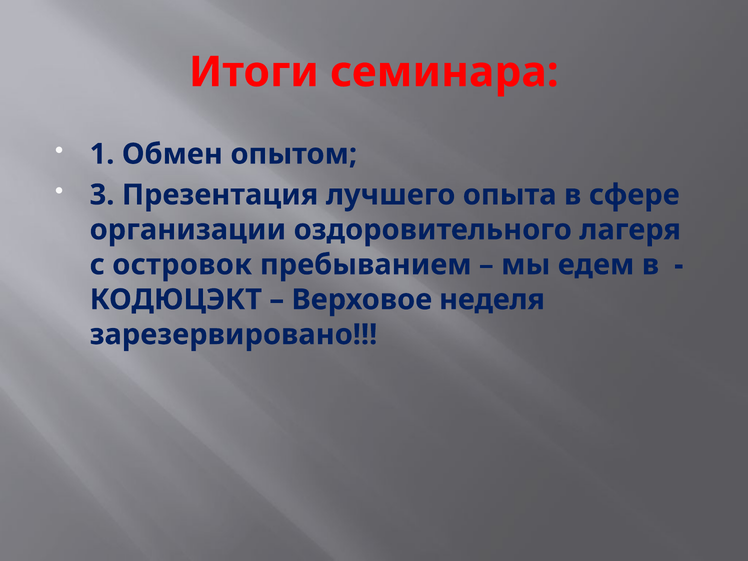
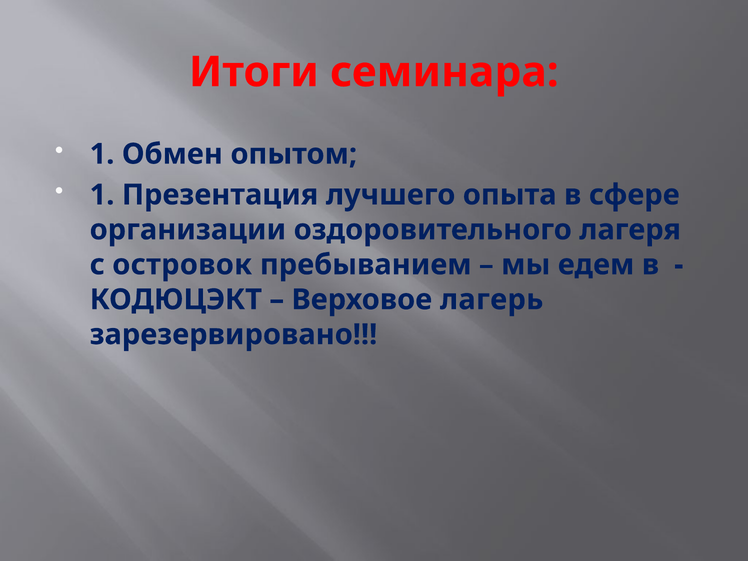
3 at (102, 195): 3 -> 1
неделя: неделя -> лагерь
